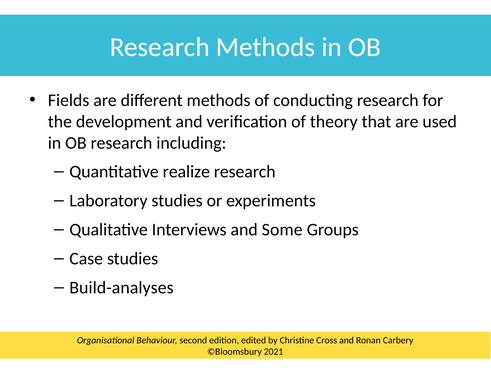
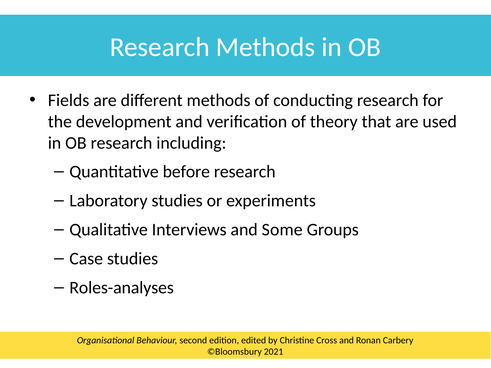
realize: realize -> before
Build-analyses: Build-analyses -> Roles-analyses
